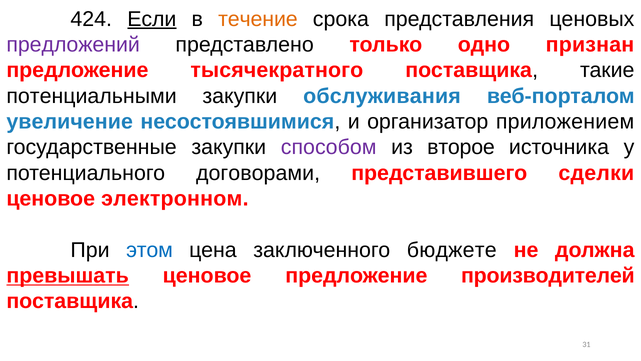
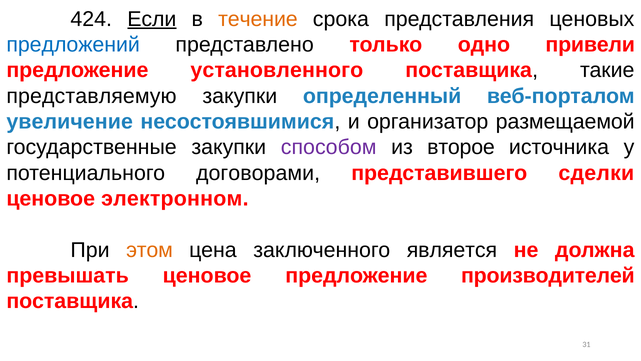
предложений colour: purple -> blue
признан: признан -> привели
тысячекратного: тысячекратного -> установленного
потенциальными: потенциальными -> представляемую
обслуживания: обслуживания -> определенный
приложением: приложением -> размещаемой
этом colour: blue -> orange
бюджете: бюджете -> является
превышать underline: present -> none
